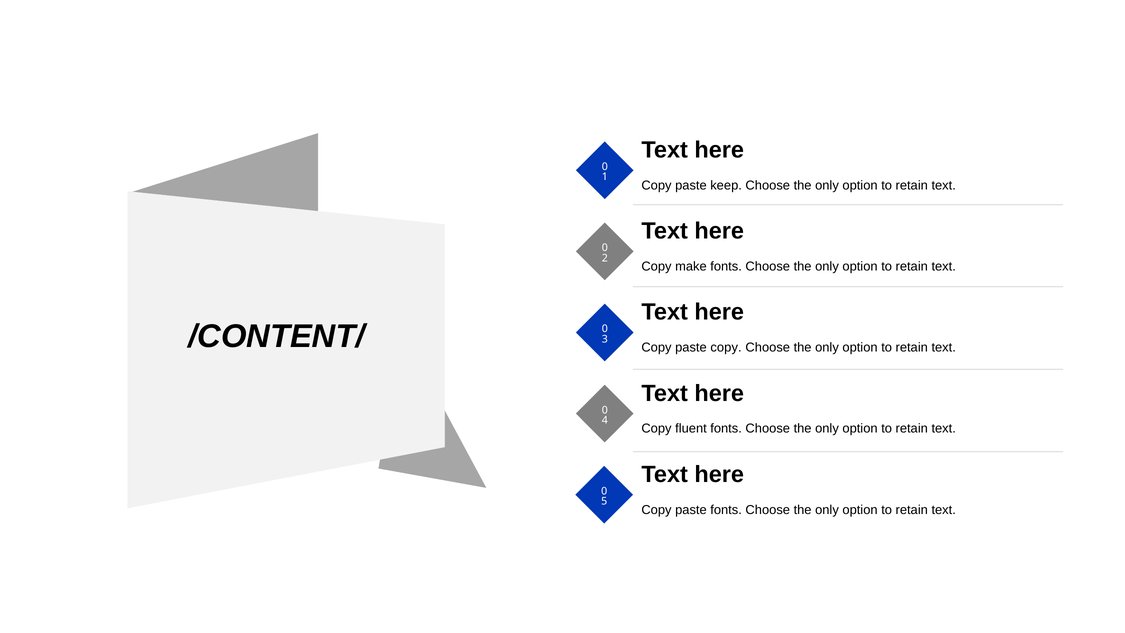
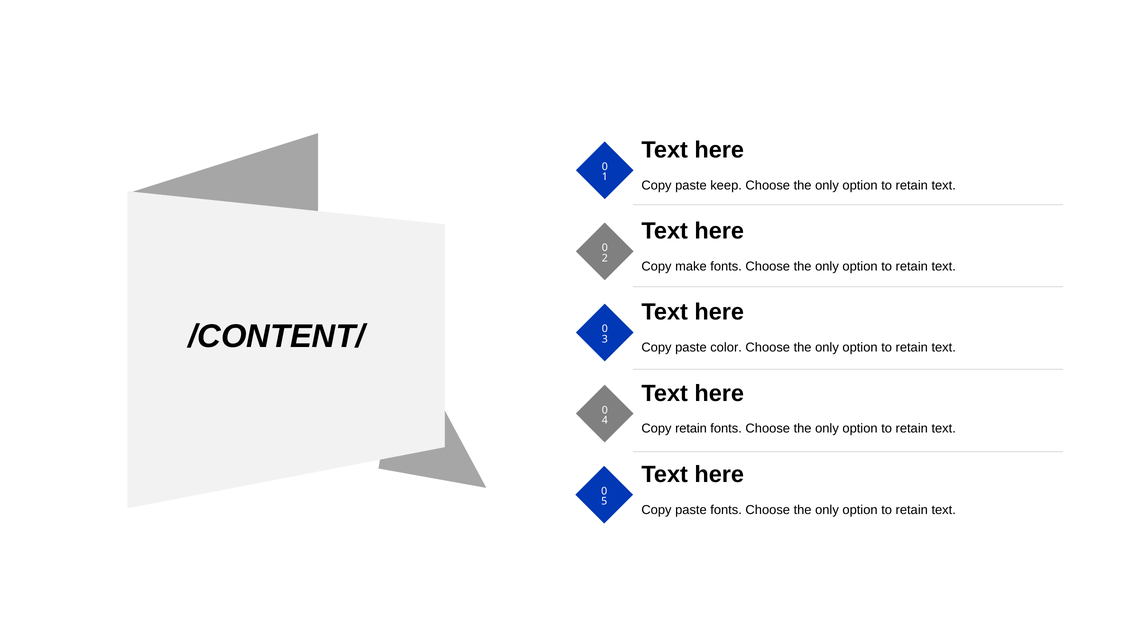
paste copy: copy -> color
Copy fluent: fluent -> retain
